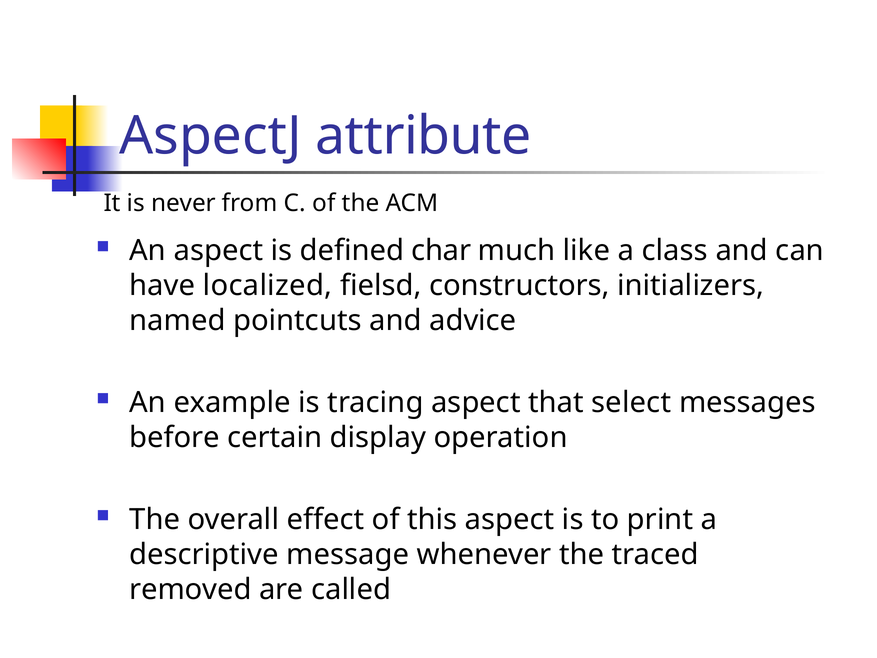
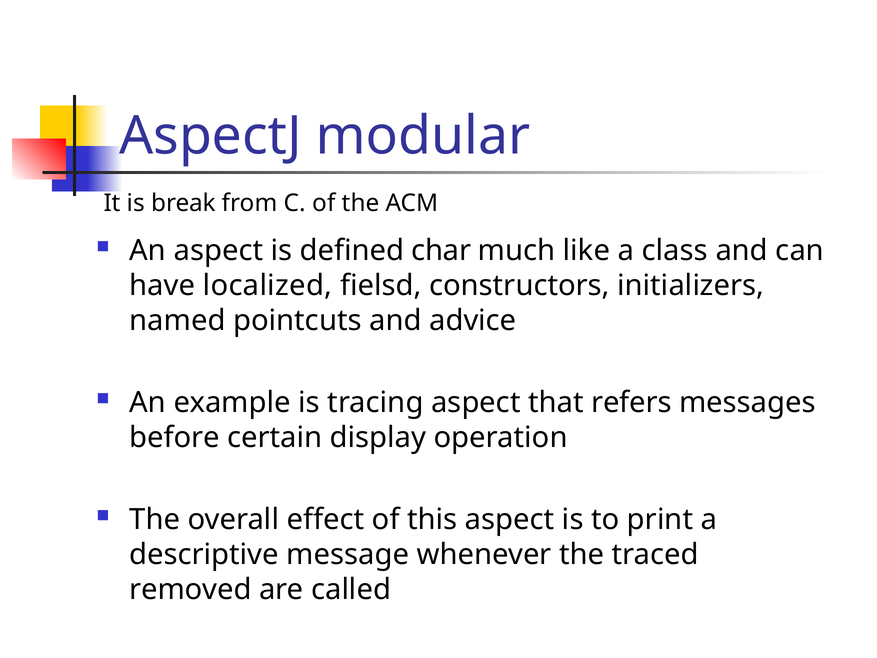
attribute: attribute -> modular
never: never -> break
select: select -> refers
